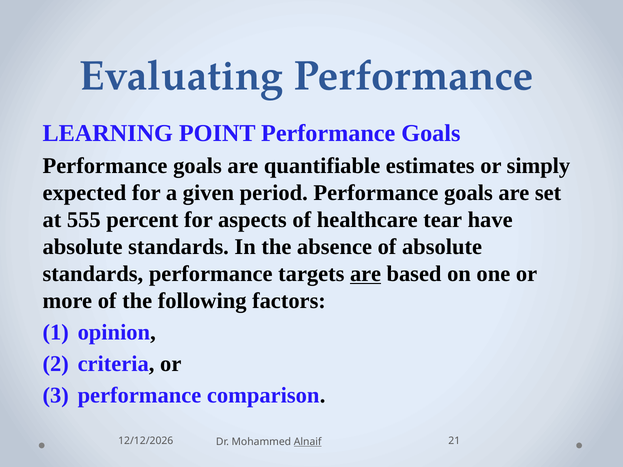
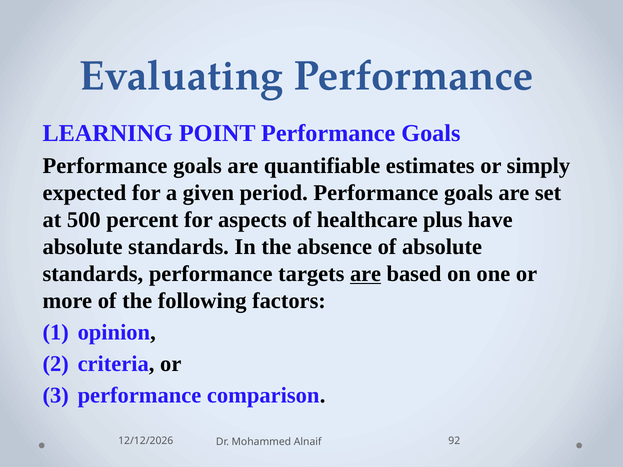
555: 555 -> 500
tear: tear -> plus
21: 21 -> 92
Alnaif underline: present -> none
